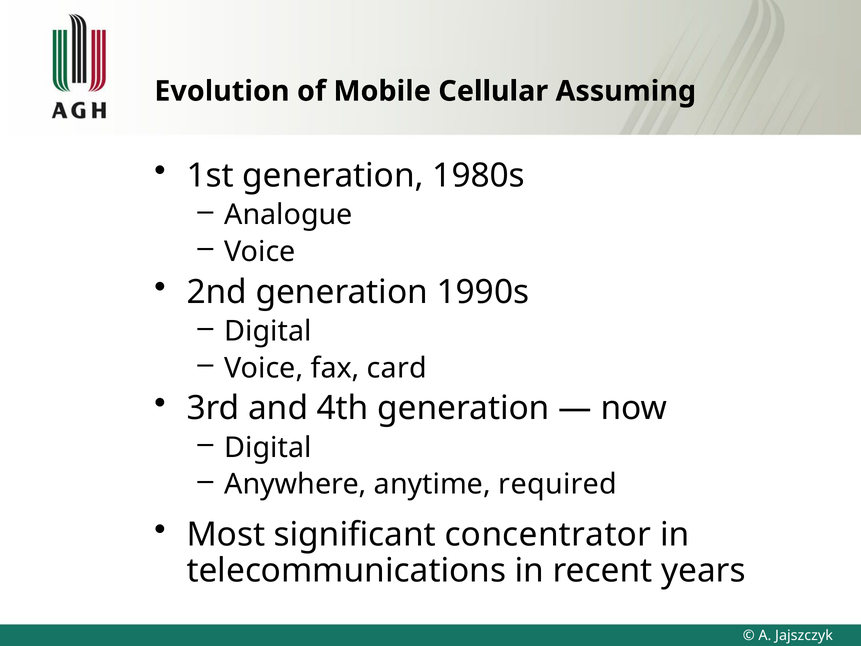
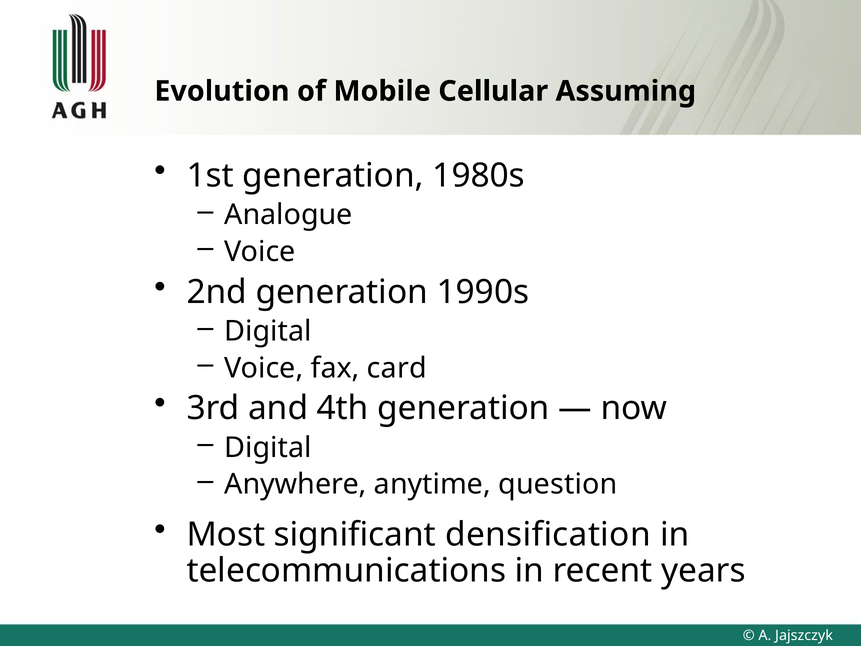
required: required -> question
concentrator: concentrator -> densification
